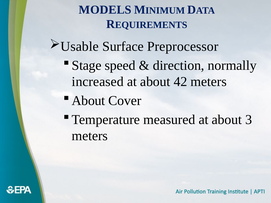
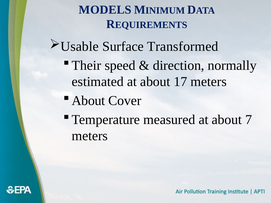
Preprocessor: Preprocessor -> Transformed
Stage: Stage -> Their
increased: increased -> estimated
42: 42 -> 17
3: 3 -> 7
